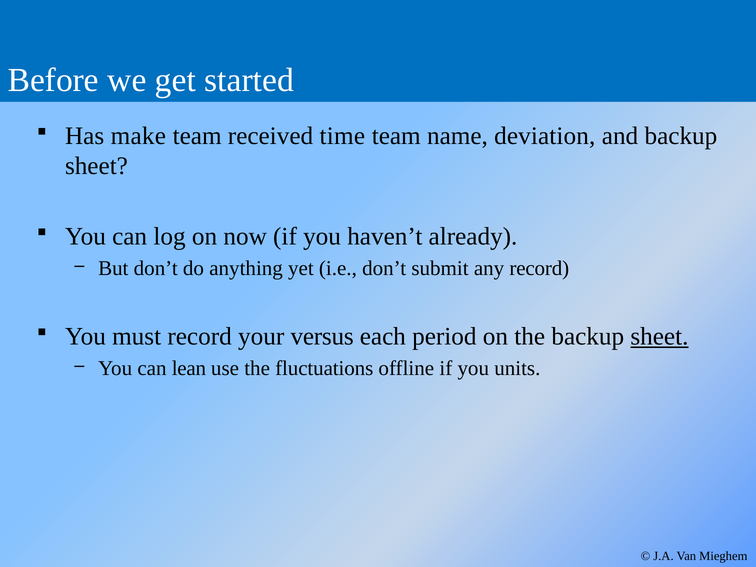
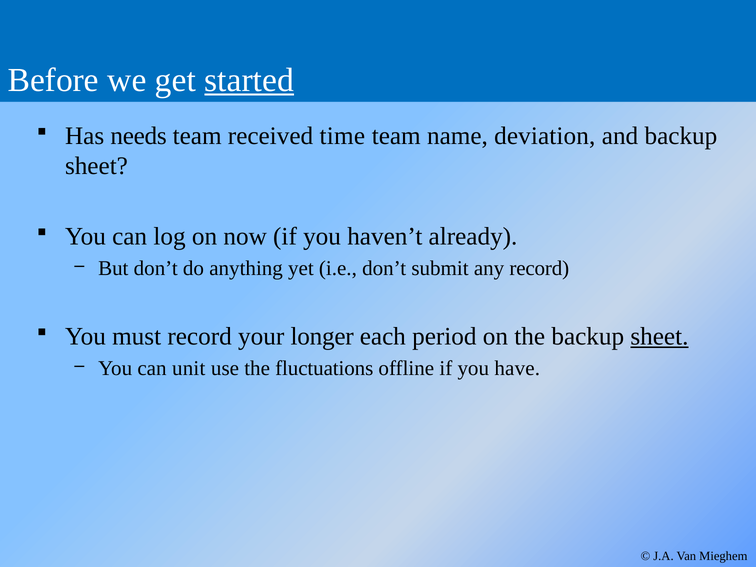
started underline: none -> present
make: make -> needs
versus: versus -> longer
lean: lean -> unit
units: units -> have
